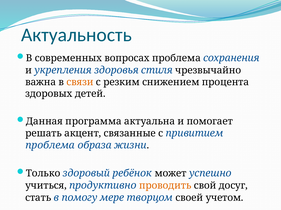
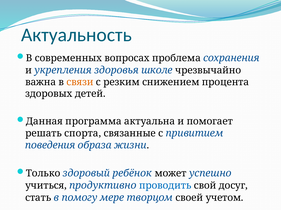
стиля: стиля -> школе
акцент: акцент -> спорта
проблема at (50, 146): проблема -> поведения
проводить colour: orange -> blue
